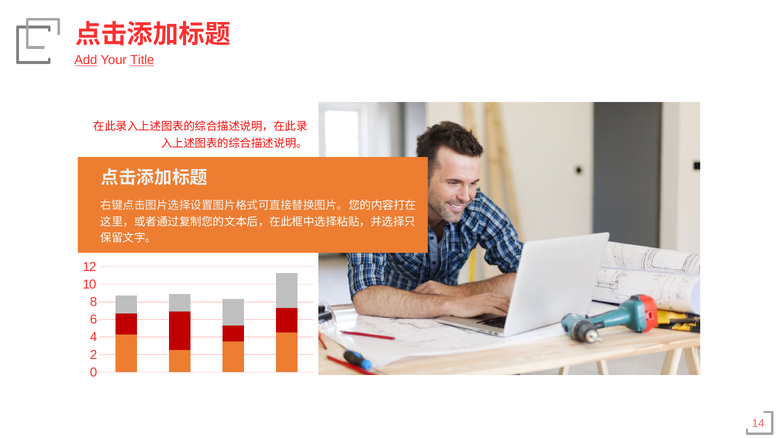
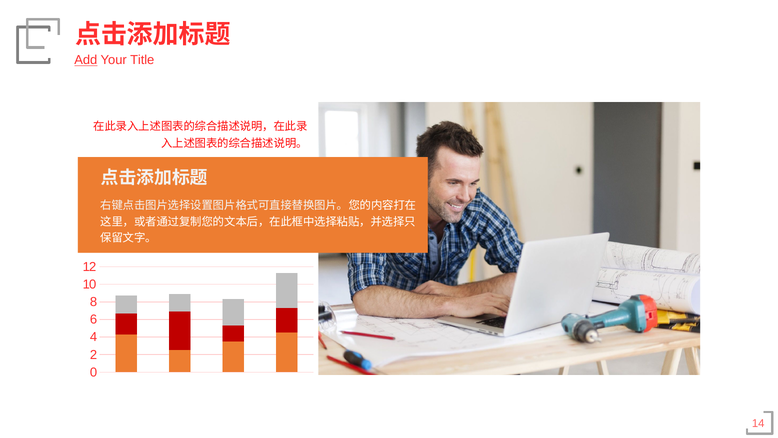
Title underline: present -> none
